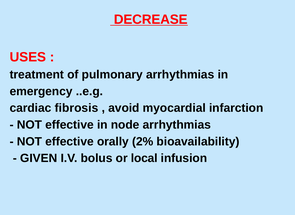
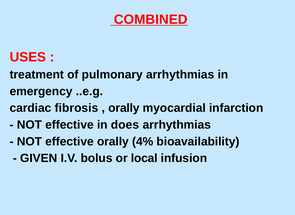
DECREASE: DECREASE -> COMBINED
avoid at (124, 108): avoid -> orally
node: node -> does
2%: 2% -> 4%
